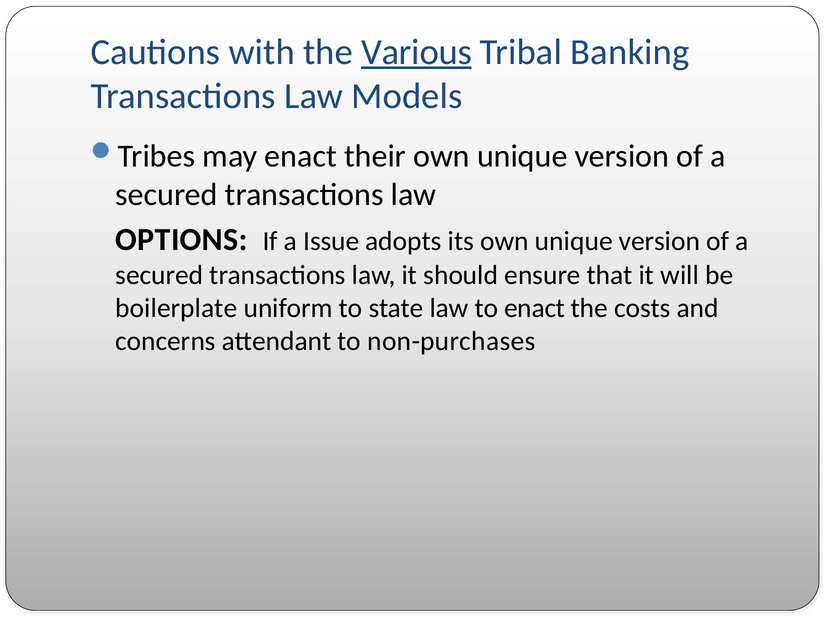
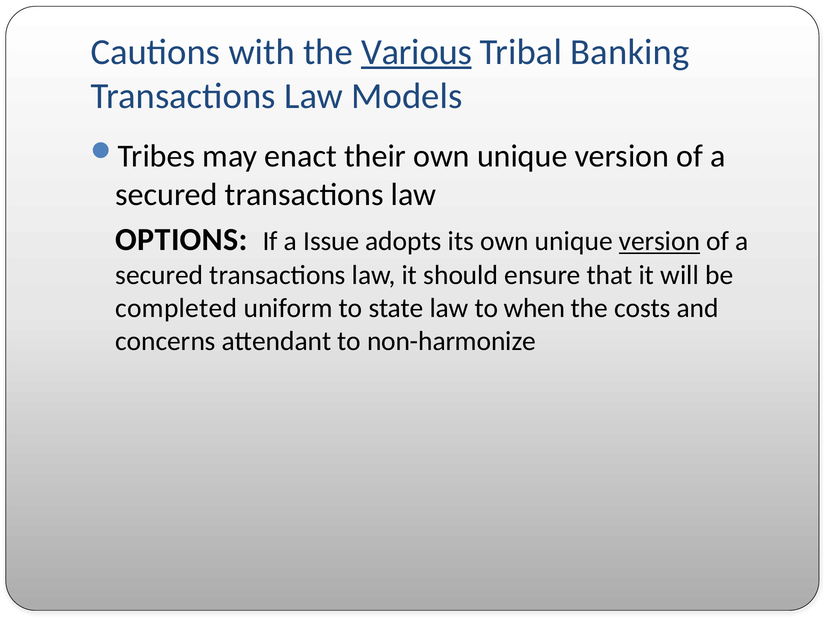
version at (659, 241) underline: none -> present
boilerplate: boilerplate -> completed
to enact: enact -> when
non-purchases: non-purchases -> non-harmonize
